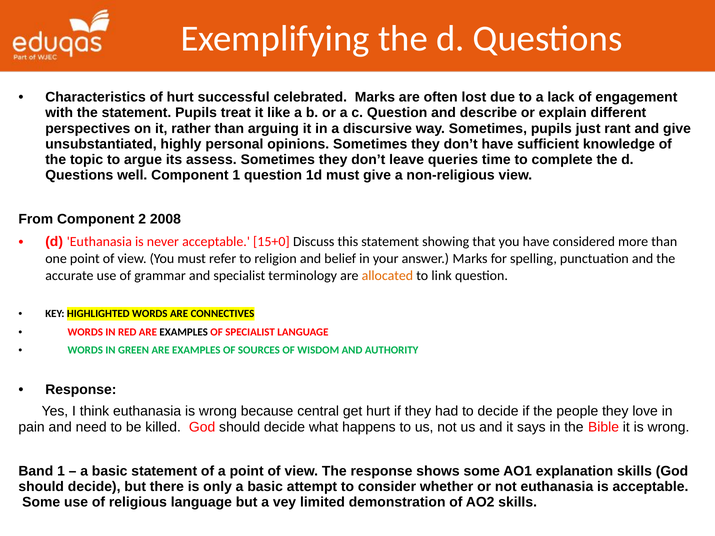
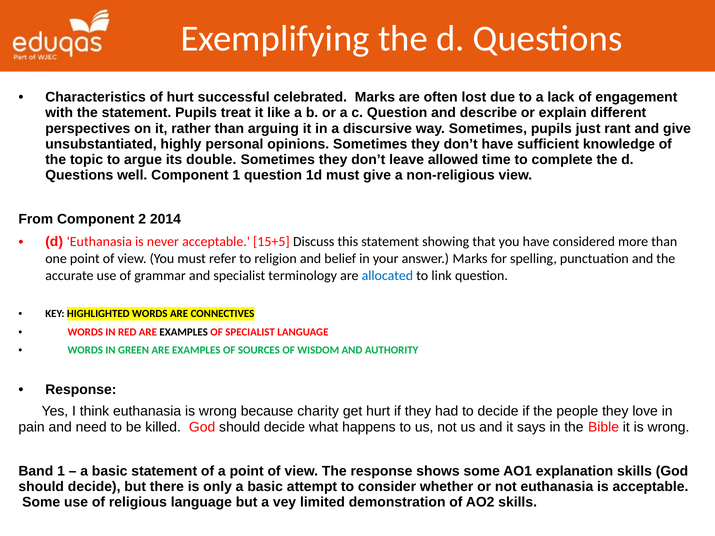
assess: assess -> double
queries: queries -> allowed
2008: 2008 -> 2014
15+0: 15+0 -> 15+5
allocated colour: orange -> blue
central: central -> charity
